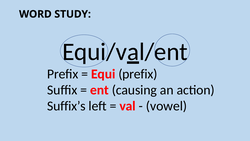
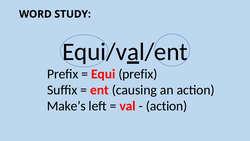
Suffix’s: Suffix’s -> Make’s
vowel at (166, 106): vowel -> action
